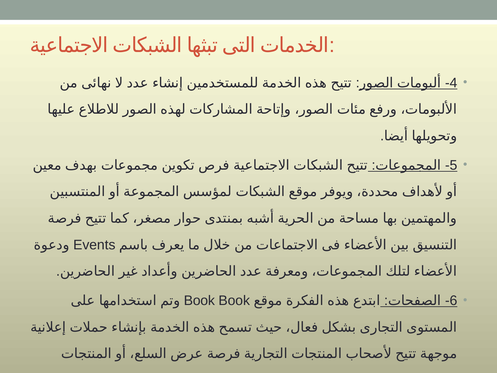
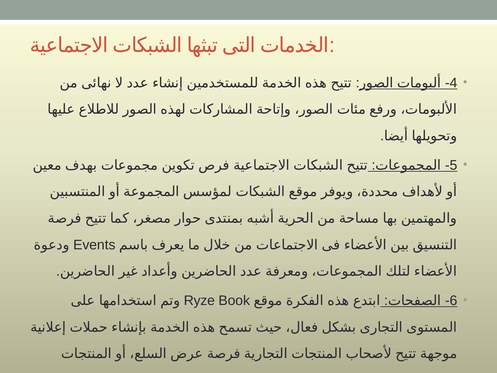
Book at (199, 300): Book -> Ryze
